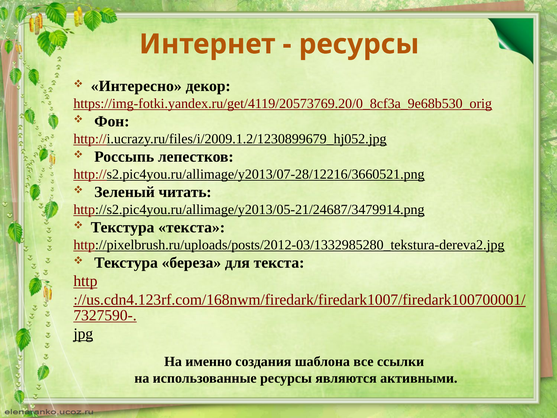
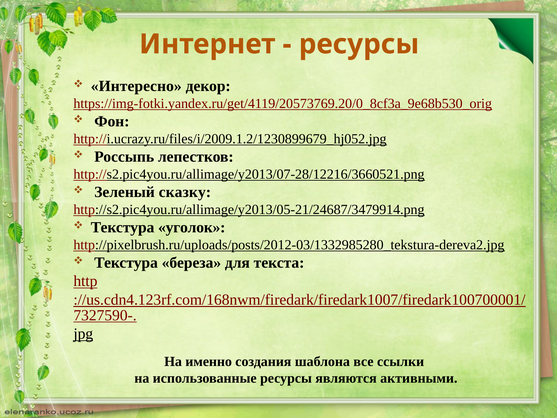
читать: читать -> сказку
Текстура текста: текста -> уголок
